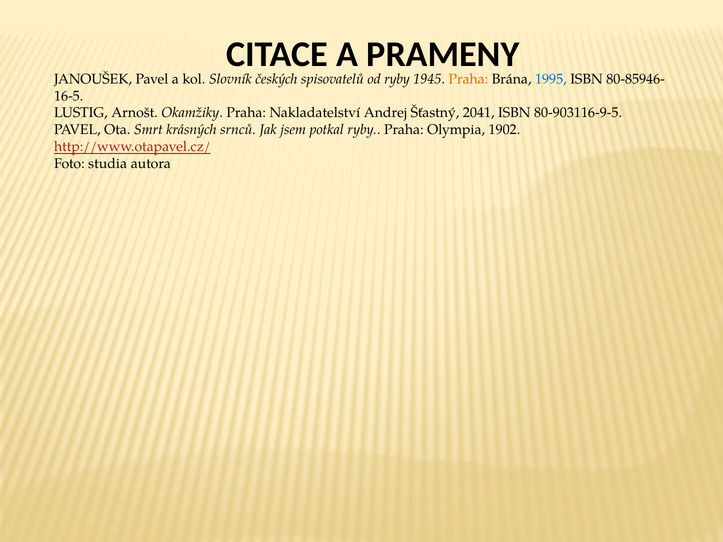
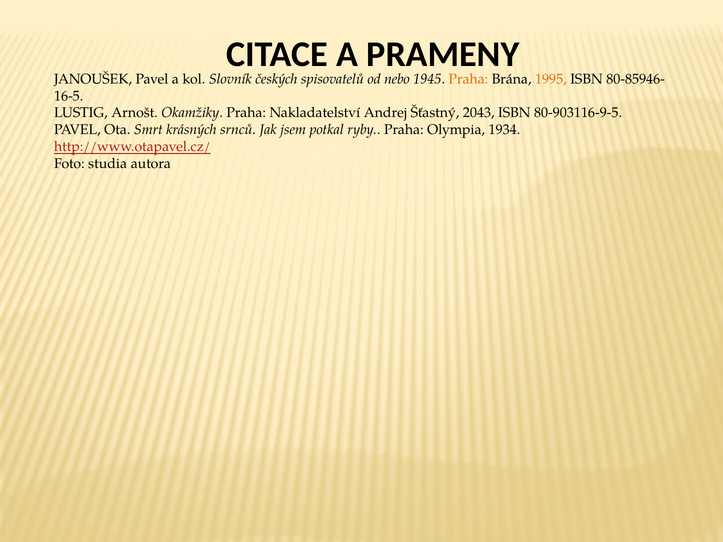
od ryby: ryby -> nebo
1995 colour: blue -> orange
2041: 2041 -> 2043
1902: 1902 -> 1934
